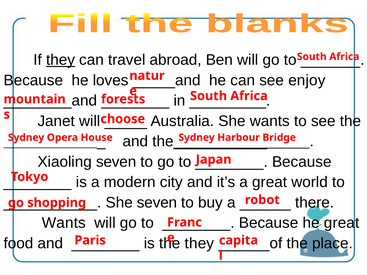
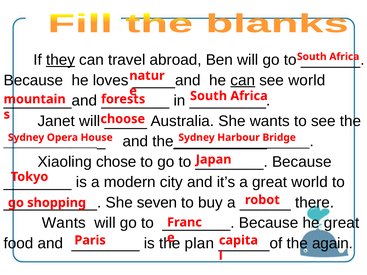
can at (243, 80) underline: none -> present
see enjoy: enjoy -> world
Xiaoling seven: seven -> chose
they at (199, 243): they -> plan
place: place -> again
